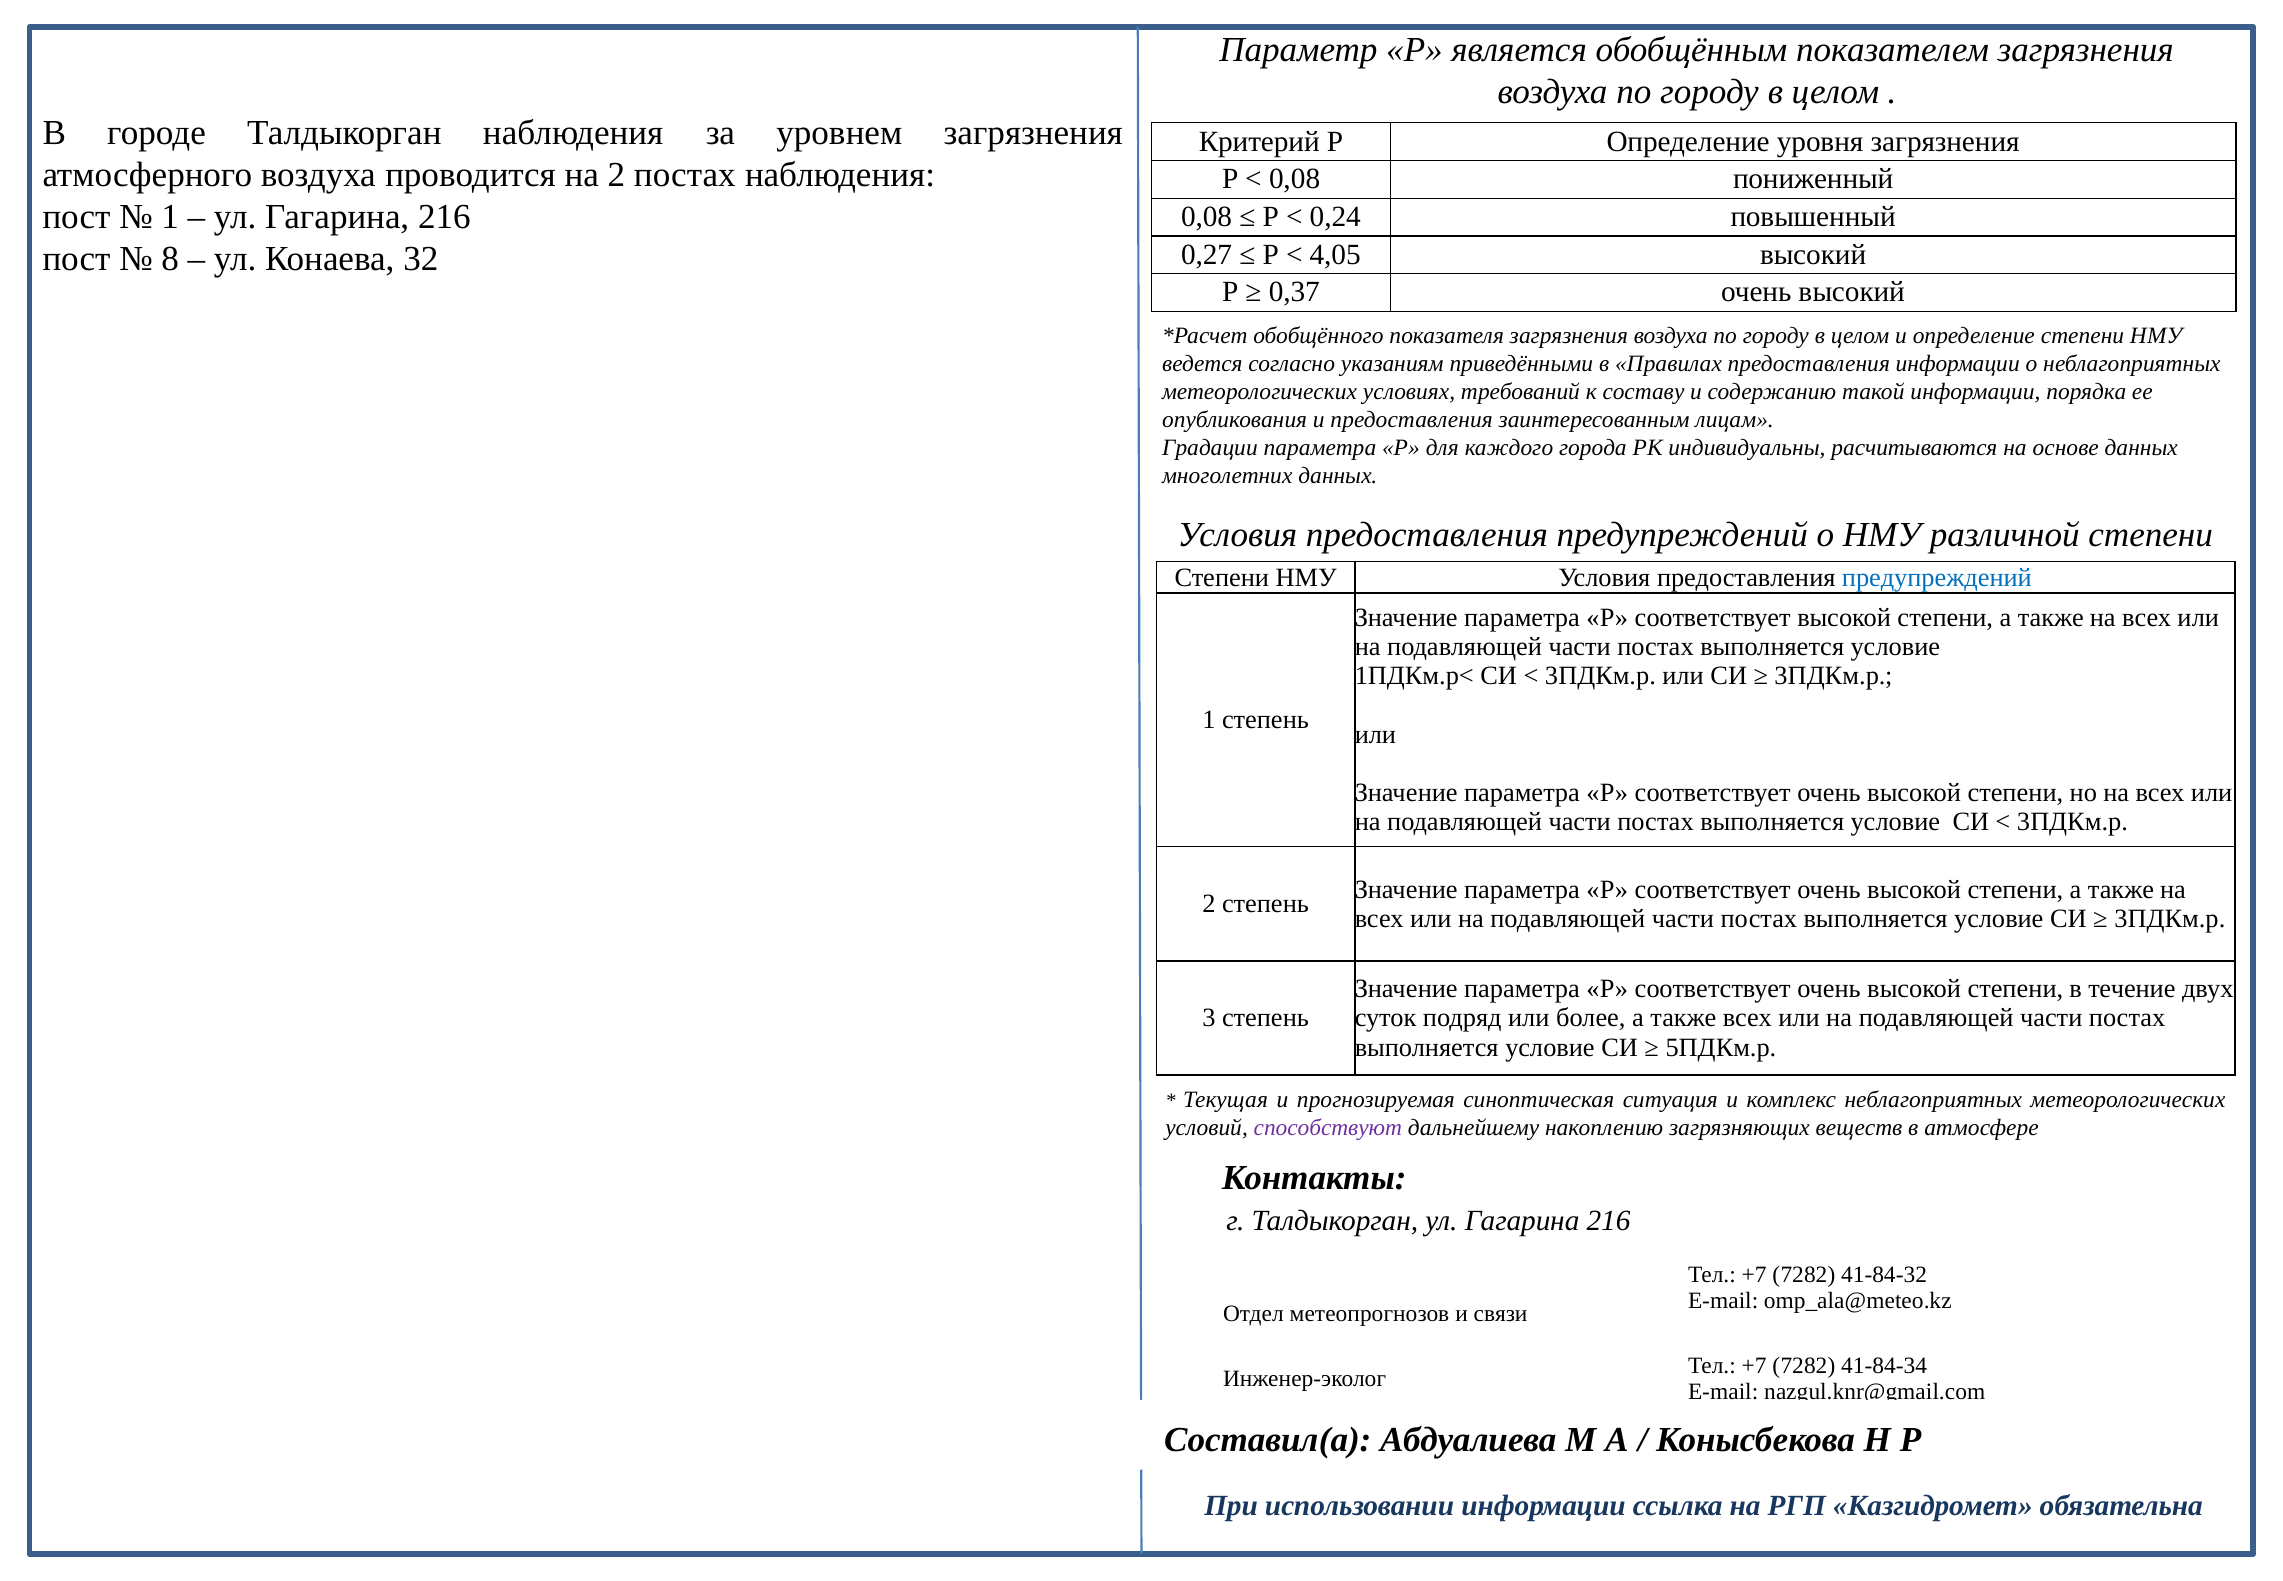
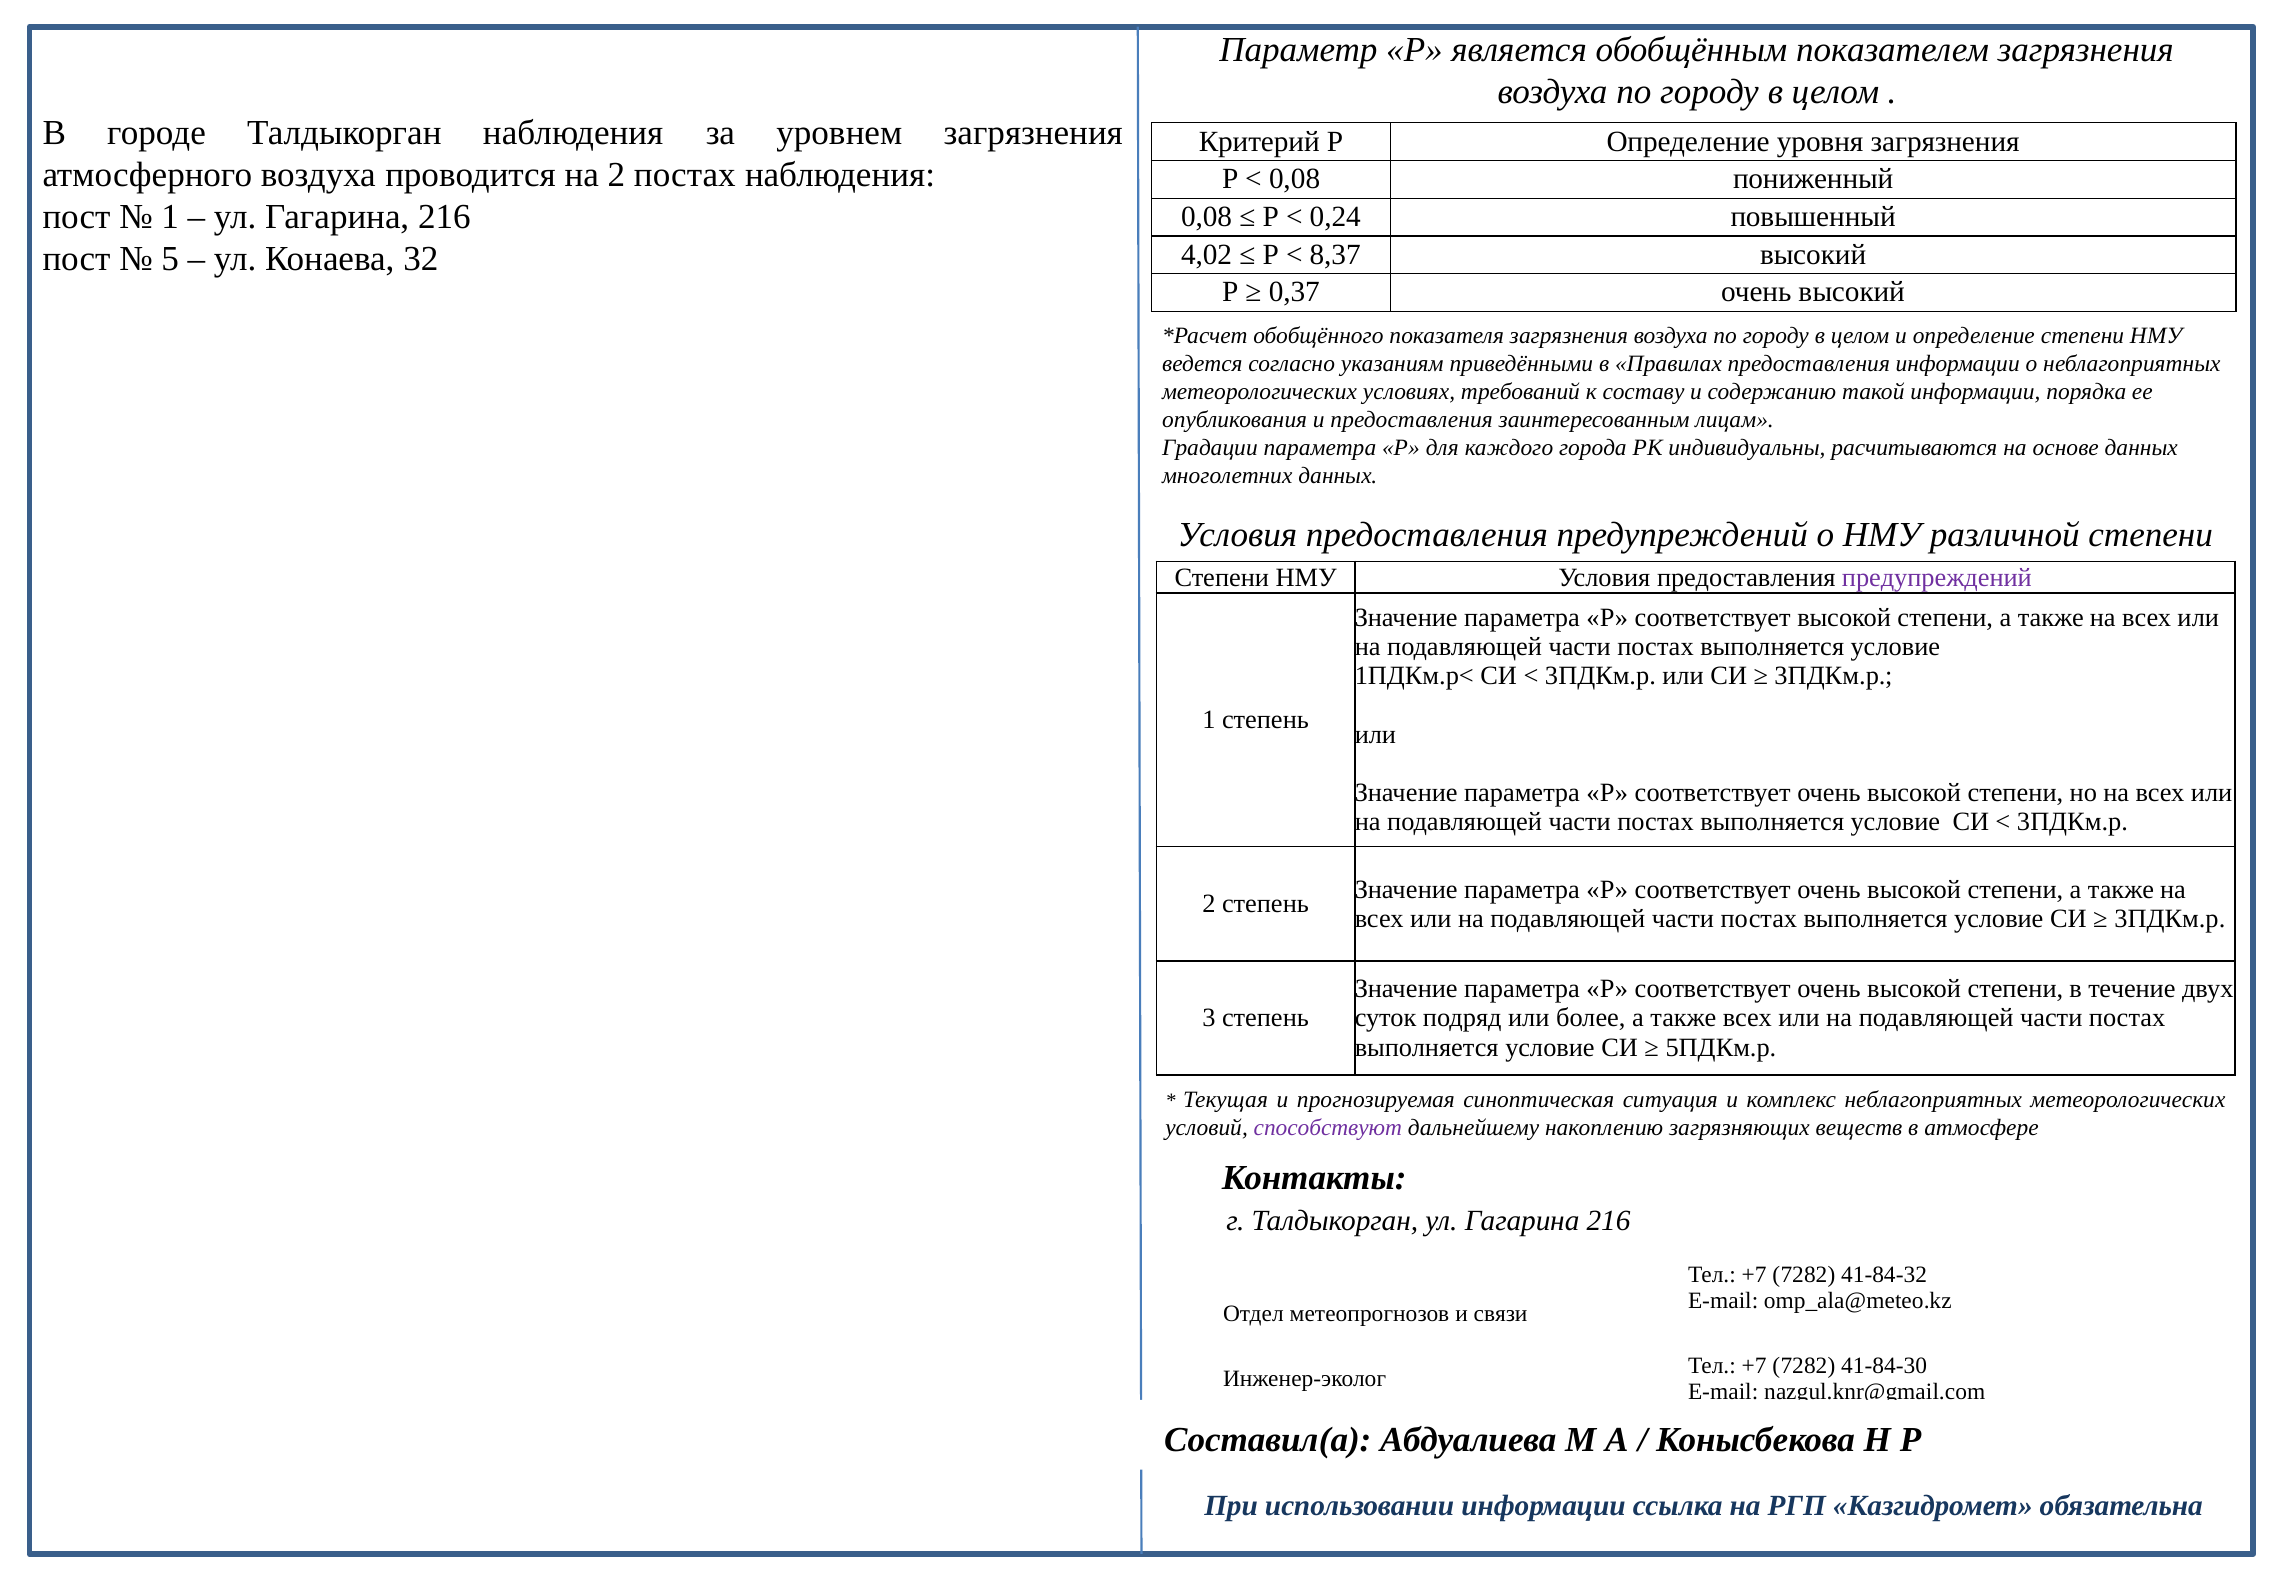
0,27: 0,27 -> 4,02
4,05: 4,05 -> 8,37
8: 8 -> 5
предупреждений at (1937, 577) colour: blue -> purple
41-84-34: 41-84-34 -> 41-84-30
